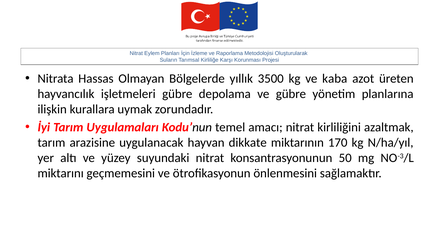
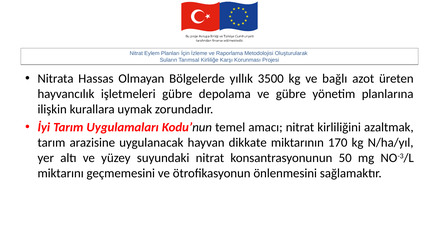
kaba: kaba -> bağlı
